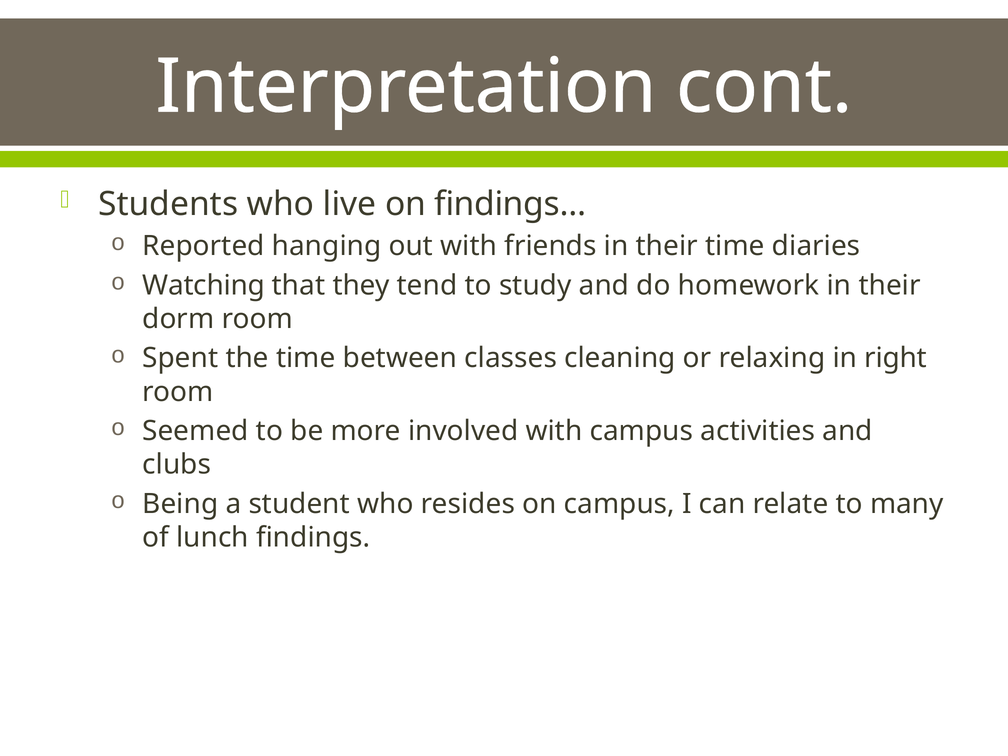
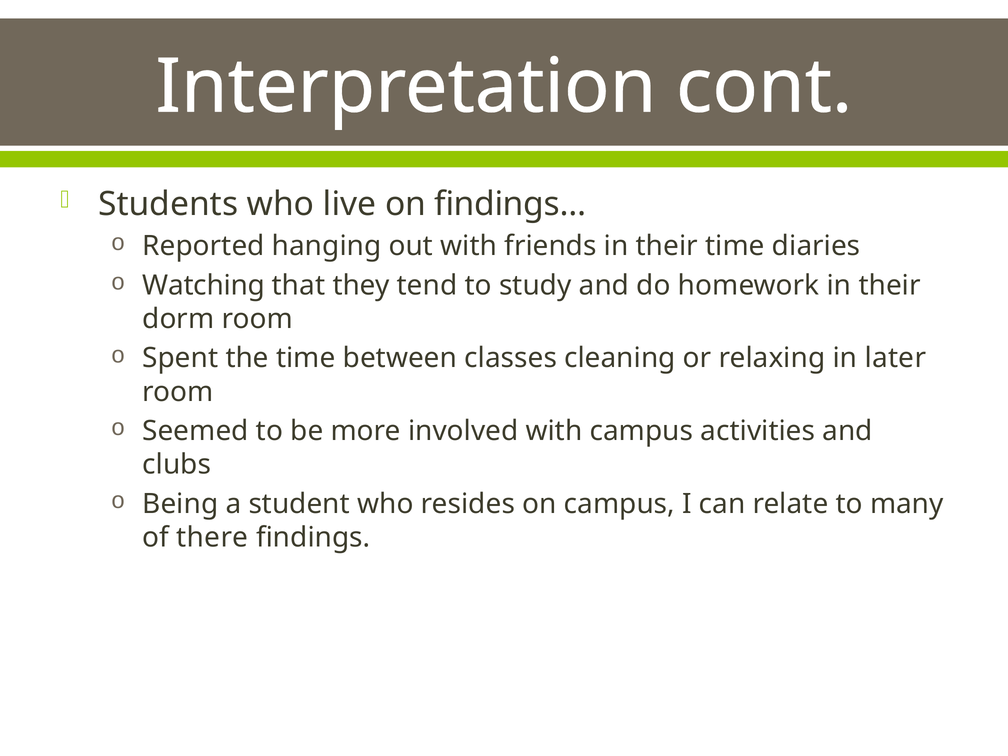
right: right -> later
lunch: lunch -> there
